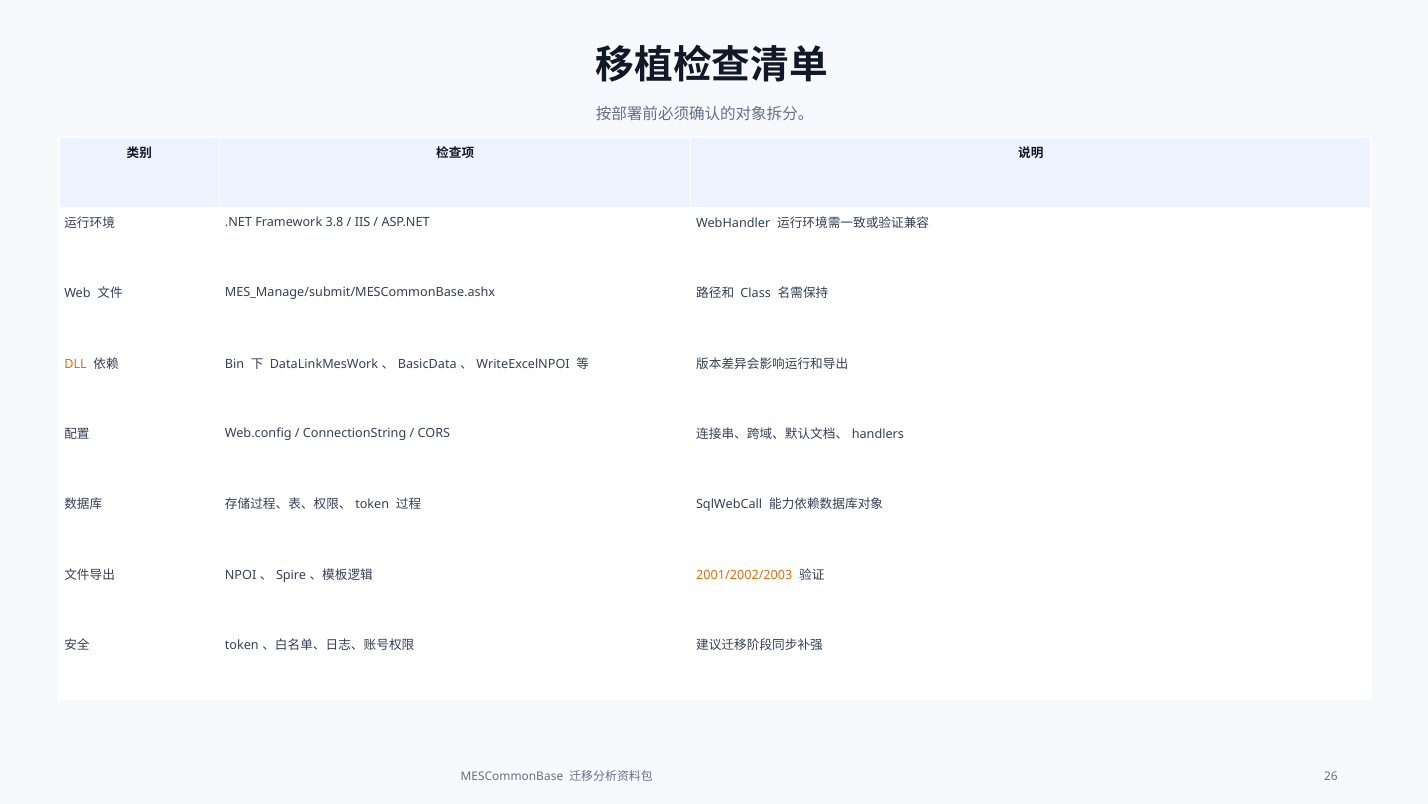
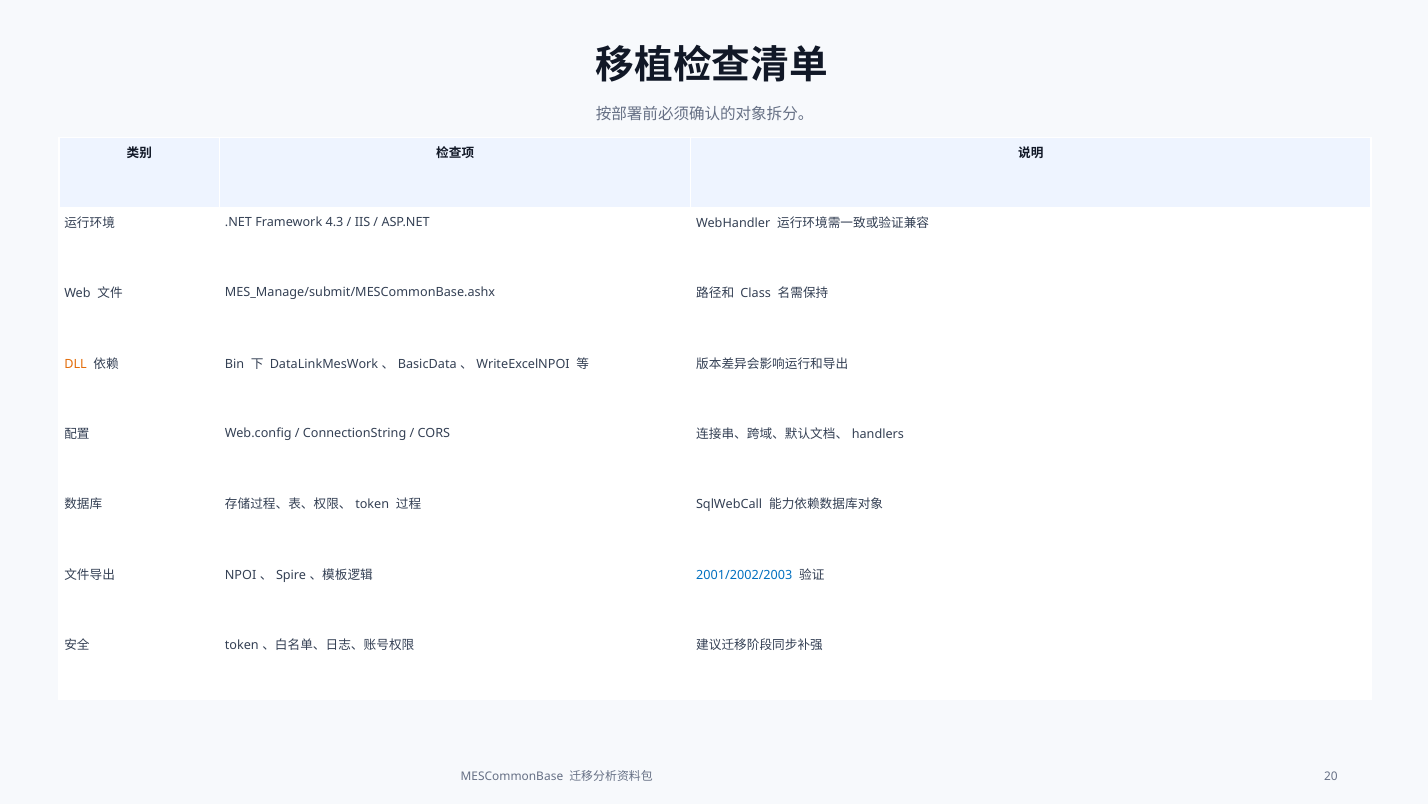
3.8: 3.8 -> 4.3
2001/2002/2003 colour: orange -> blue
26: 26 -> 20
